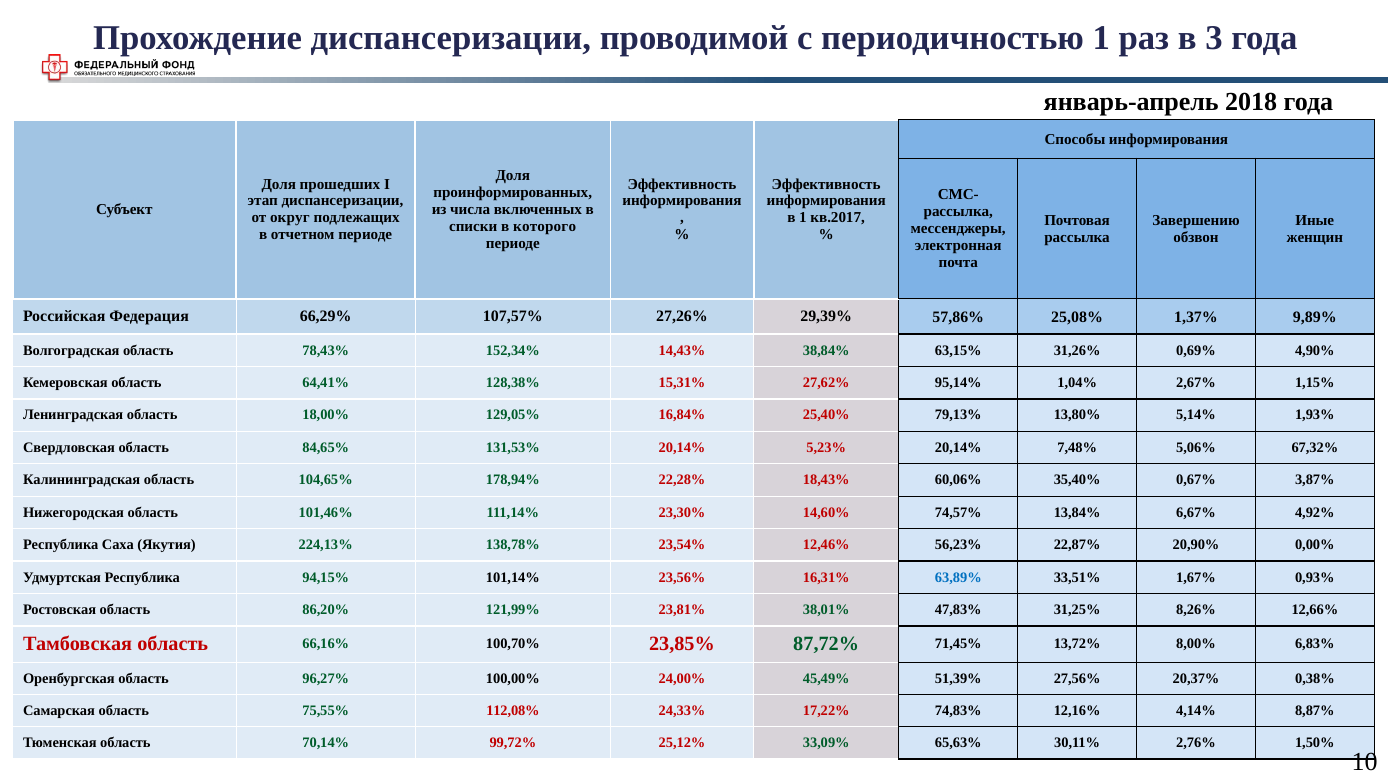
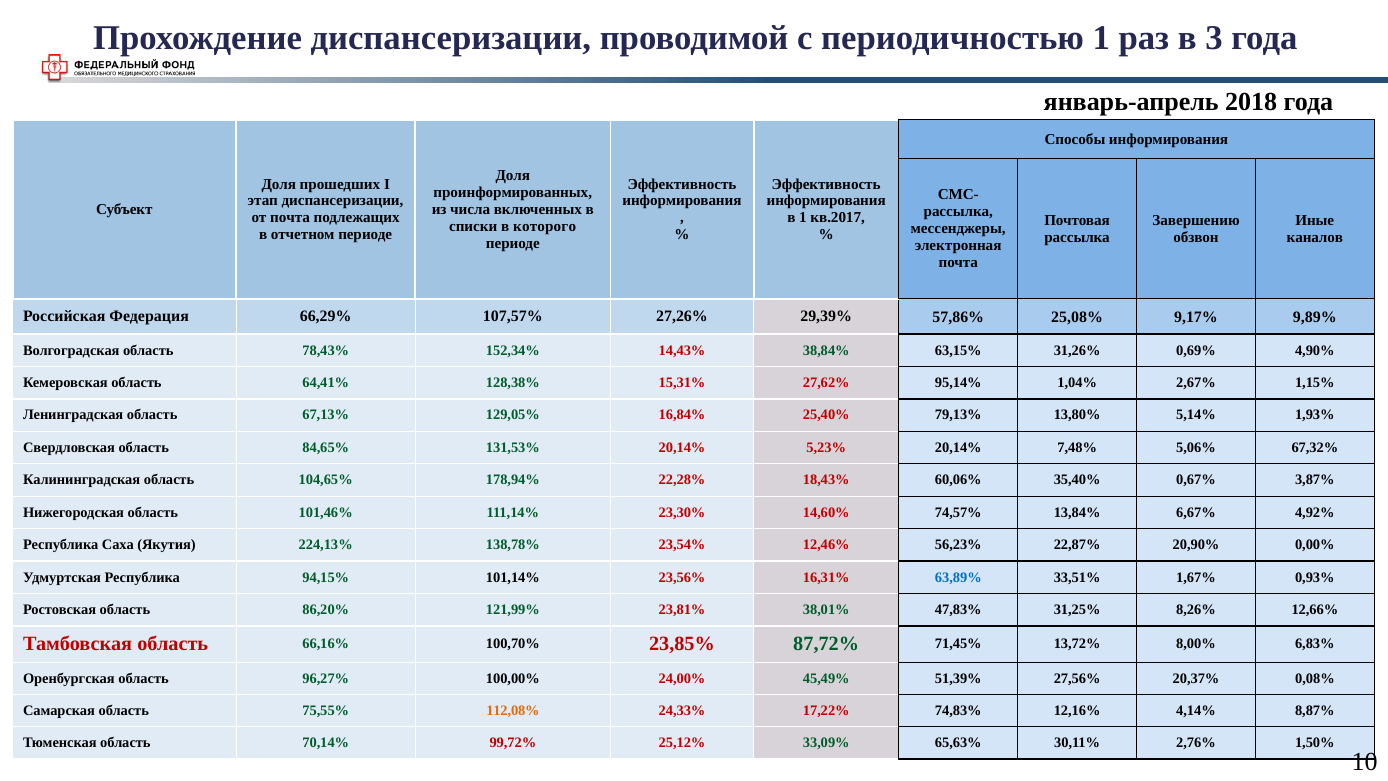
от округ: округ -> почта
женщин: женщин -> каналов
1,37%: 1,37% -> 9,17%
18,00%: 18,00% -> 67,13%
0,38%: 0,38% -> 0,08%
112,08% colour: red -> orange
